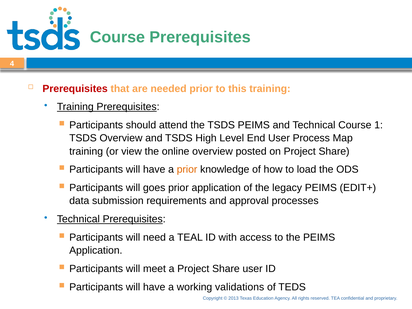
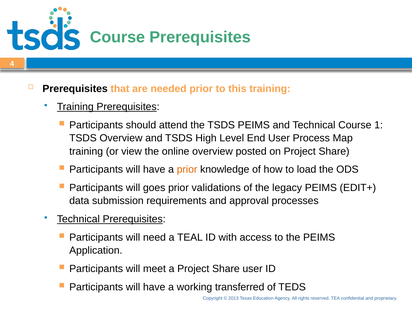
Prerequisites at (75, 89) colour: red -> black
prior application: application -> validations
validations: validations -> transferred
